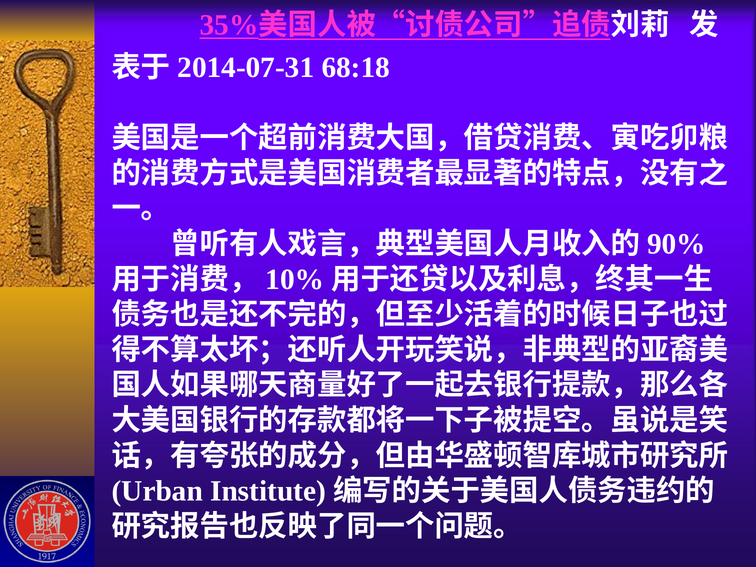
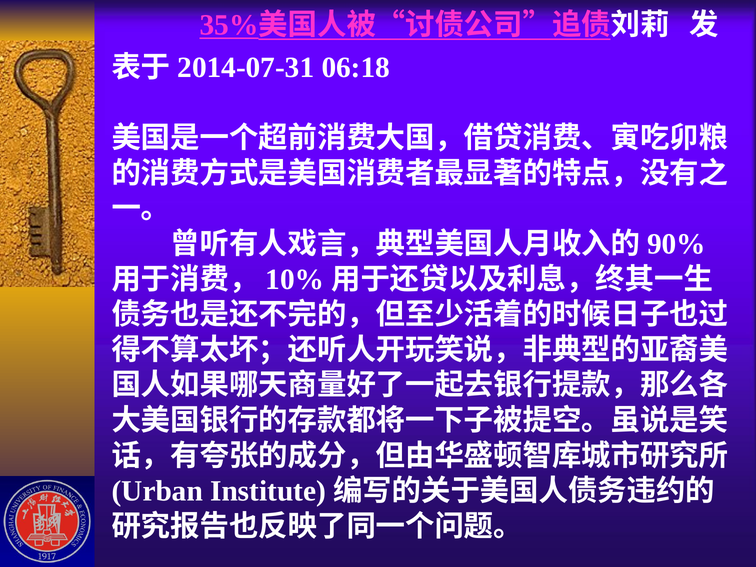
68:18: 68:18 -> 06:18
